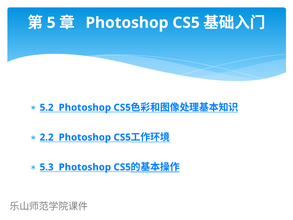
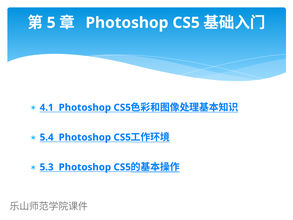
5.2: 5.2 -> 4.1
2.2: 2.2 -> 5.4
